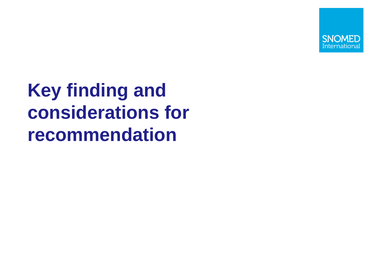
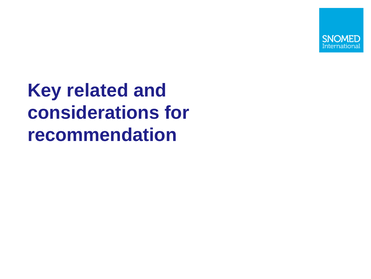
finding: finding -> related
